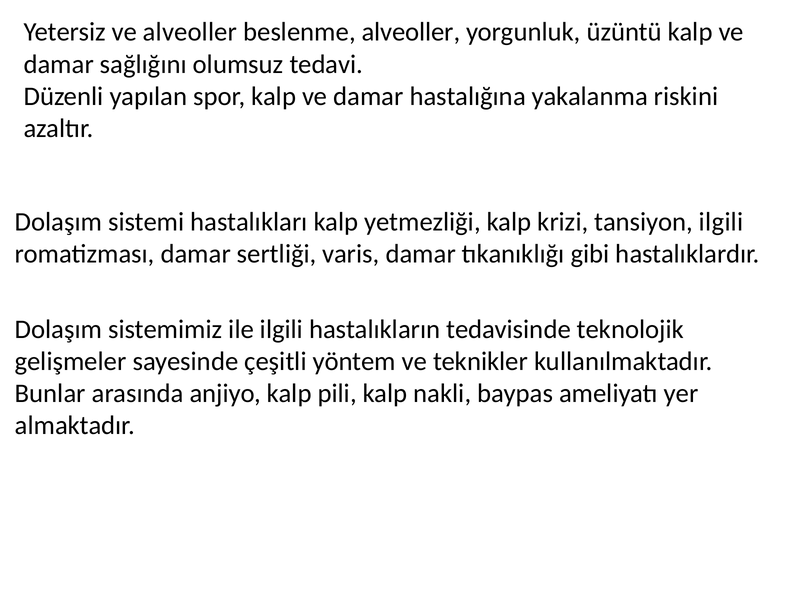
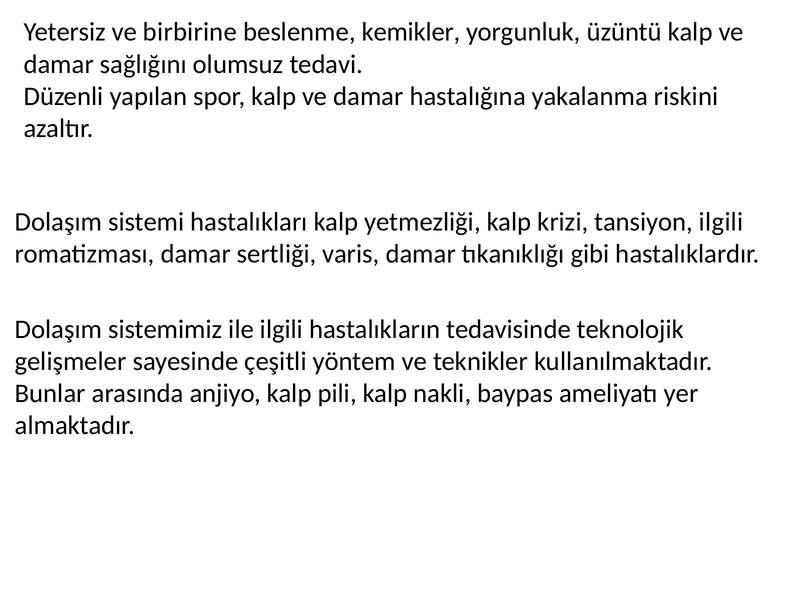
ve alveoller: alveoller -> birbirine
beslenme alveoller: alveoller -> kemikler
